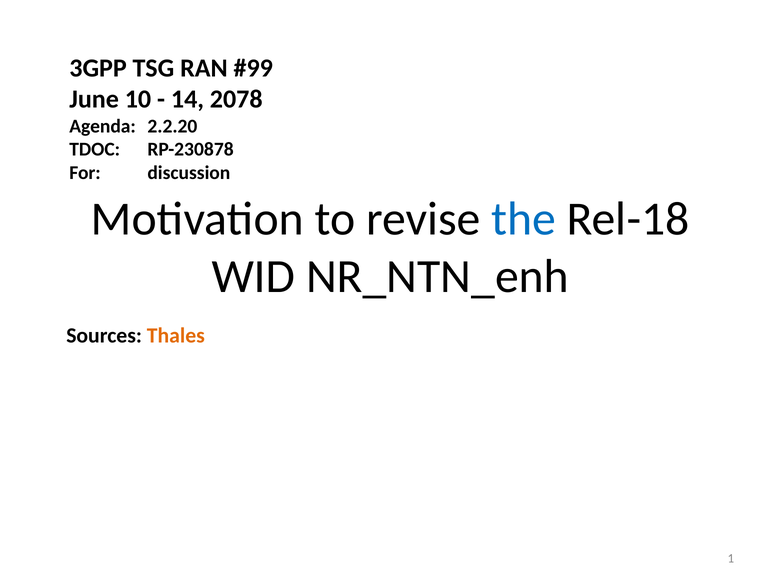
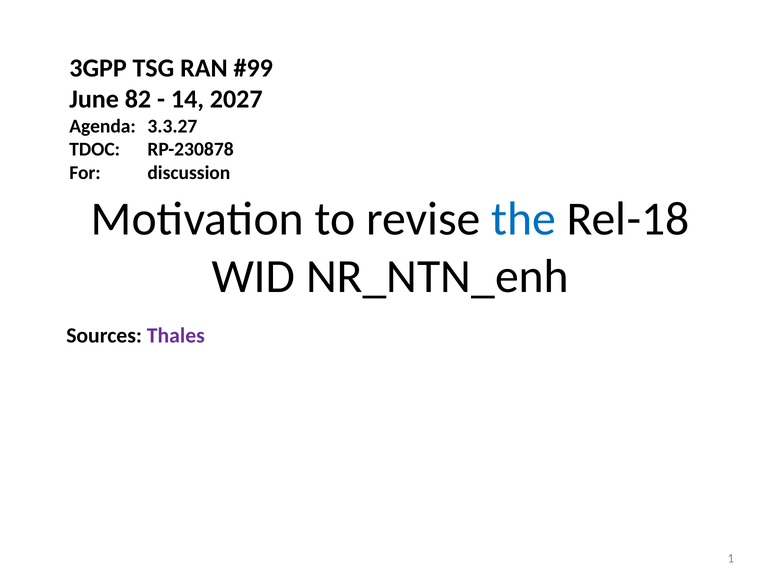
10: 10 -> 82
2078: 2078 -> 2027
2.2.20: 2.2.20 -> 3.3.27
Thales colour: orange -> purple
